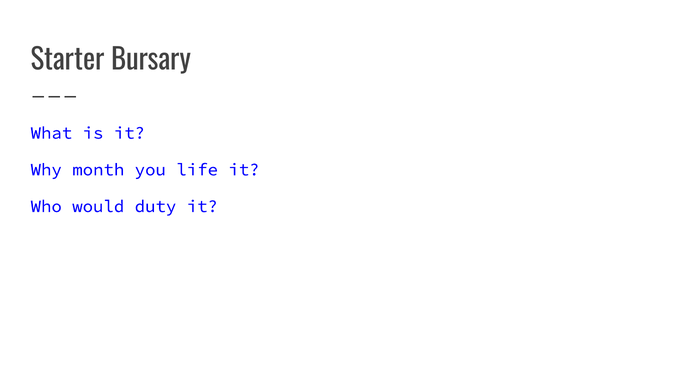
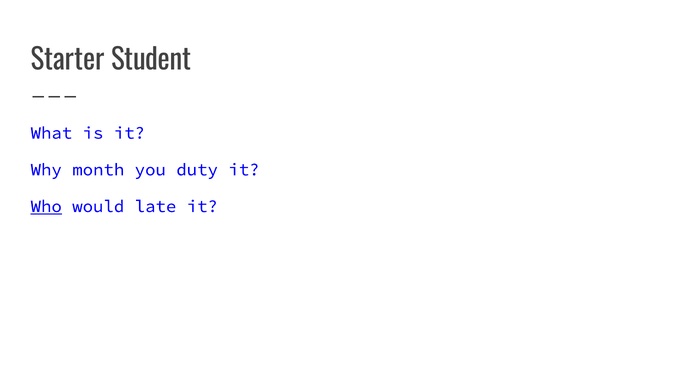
Bursary: Bursary -> Student
life: life -> duty
Who underline: none -> present
duty: duty -> late
